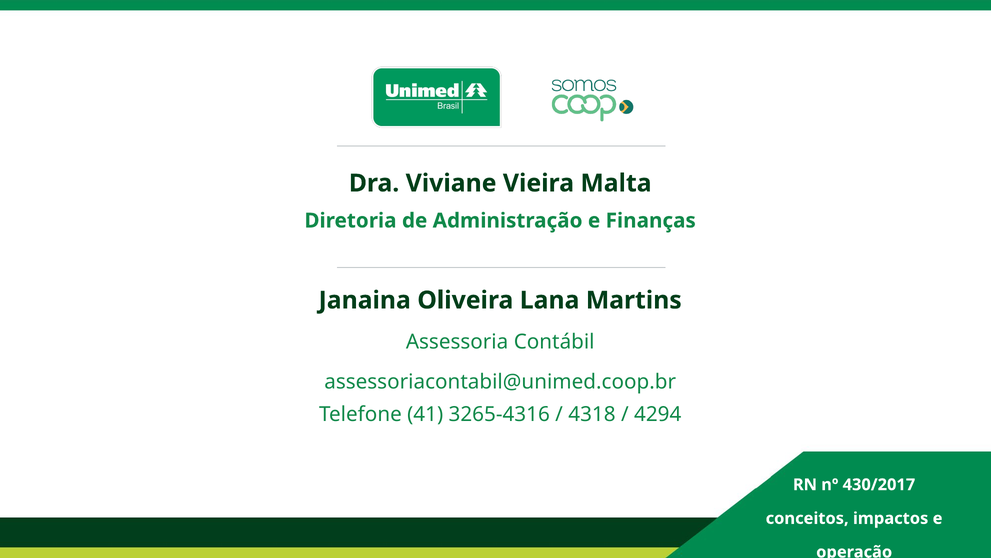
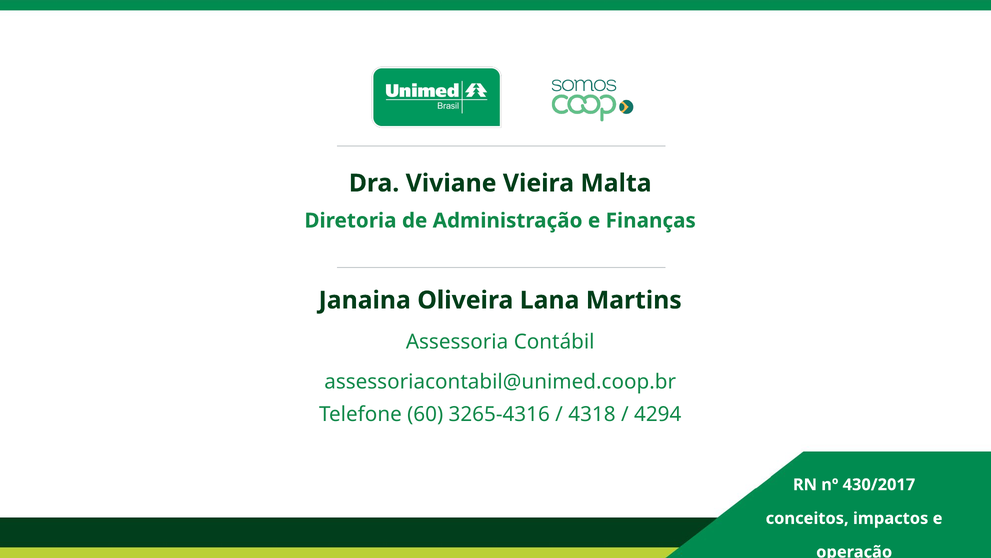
41: 41 -> 60
